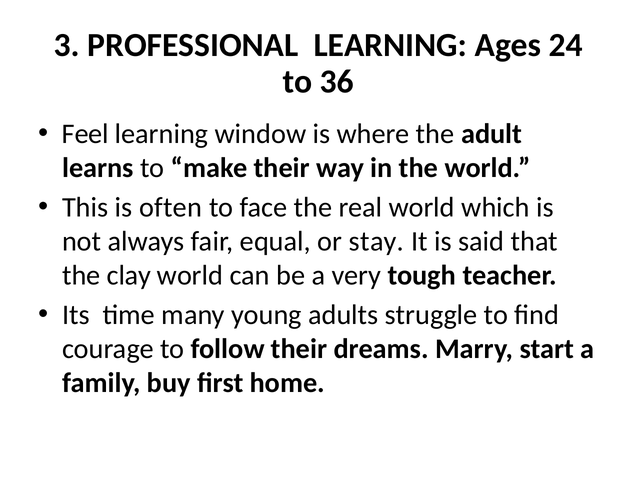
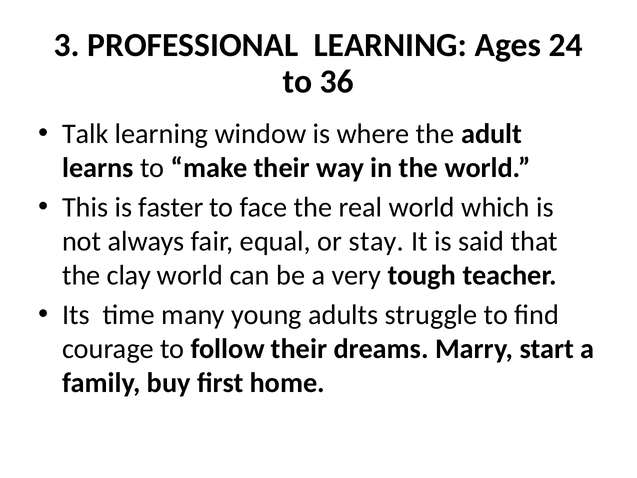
Feel: Feel -> Talk
often: often -> faster
